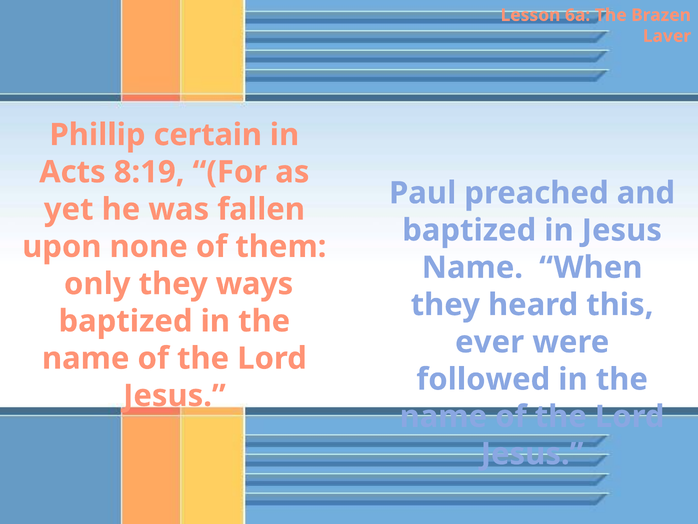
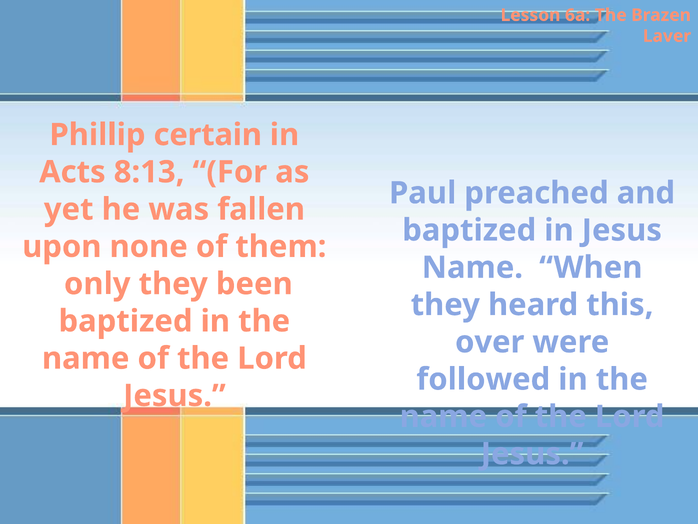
8:19: 8:19 -> 8:13
ways: ways -> been
ever: ever -> over
